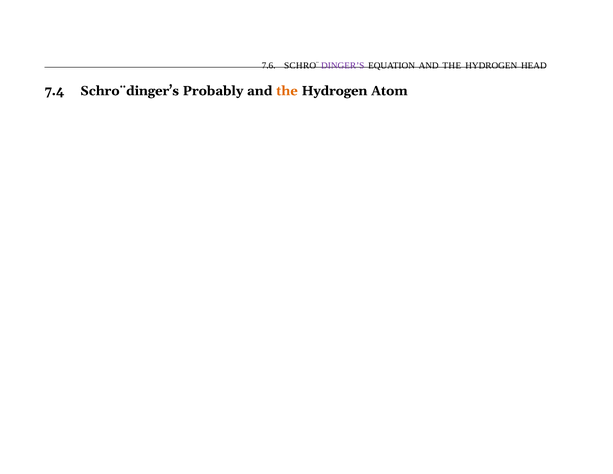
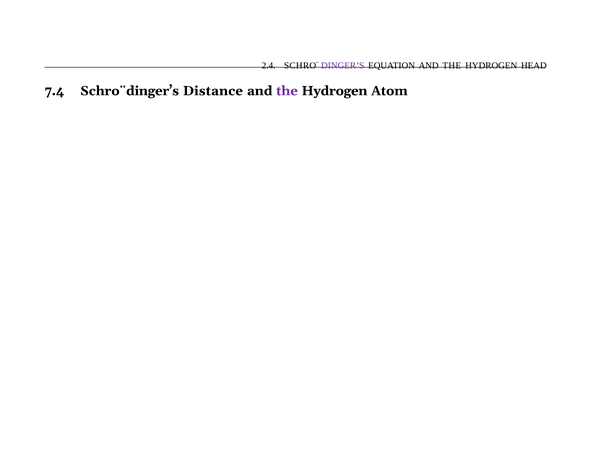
7.6: 7.6 -> 2.4
Probably: Probably -> Distance
the at (287, 91) colour: orange -> purple
